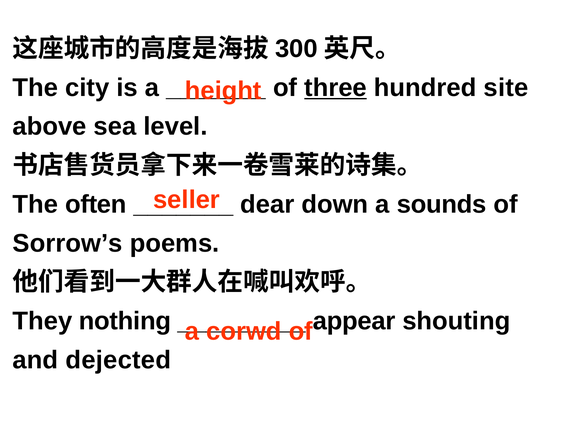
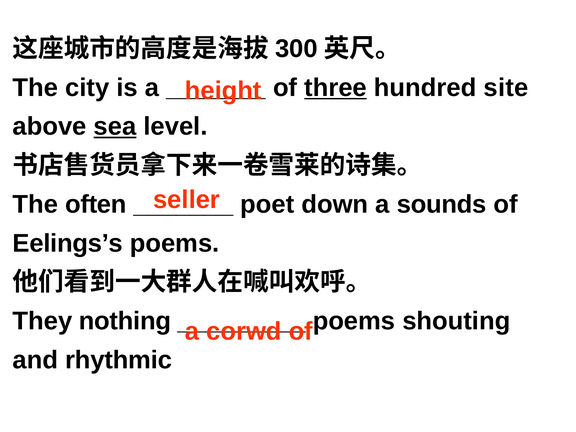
sea underline: none -> present
dear: dear -> poet
Sorrow’s: Sorrow’s -> Eelings’s
appear at (354, 321): appear -> poems
dejected: dejected -> rhythmic
